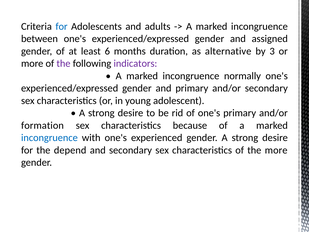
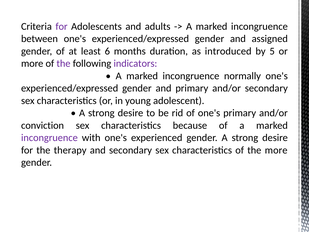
for at (62, 26) colour: blue -> purple
alternative: alternative -> introduced
3: 3 -> 5
formation: formation -> conviction
incongruence at (49, 138) colour: blue -> purple
depend: depend -> therapy
